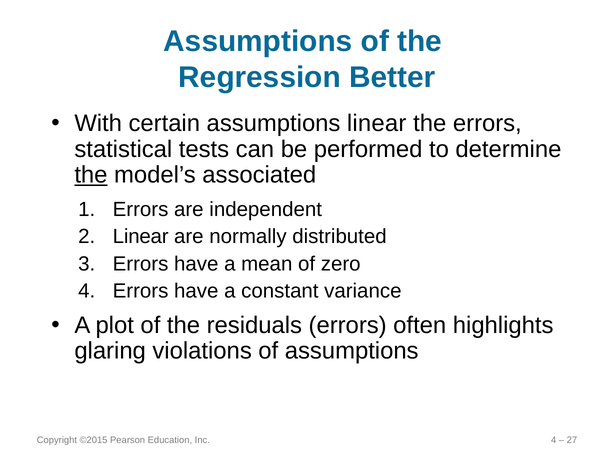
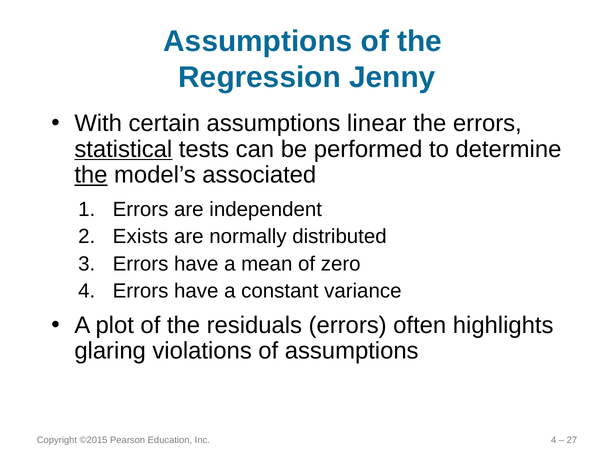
Better: Better -> Jenny
statistical underline: none -> present
Linear at (141, 236): Linear -> Exists
